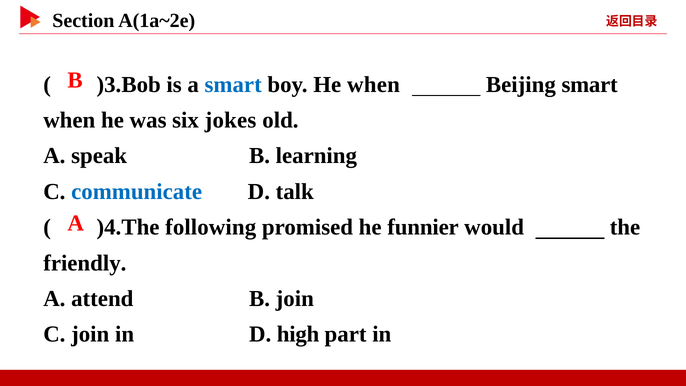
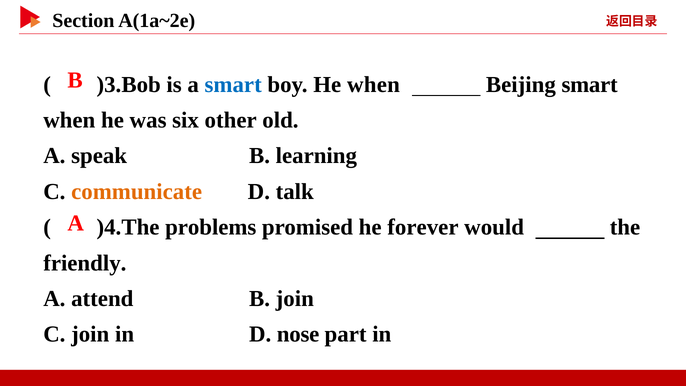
jokes: jokes -> other
communicate colour: blue -> orange
following: following -> problems
funnier: funnier -> forever
high: high -> nose
